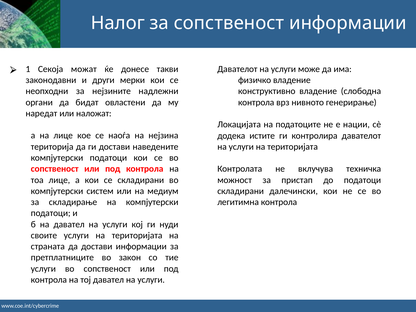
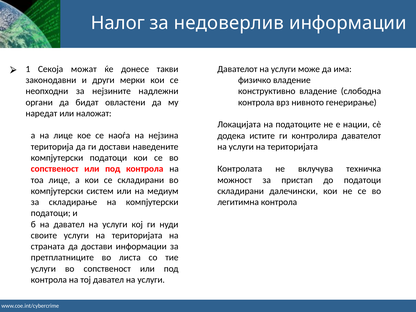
за сопственост: сопственост -> недоверлив
закон: закон -> листа
